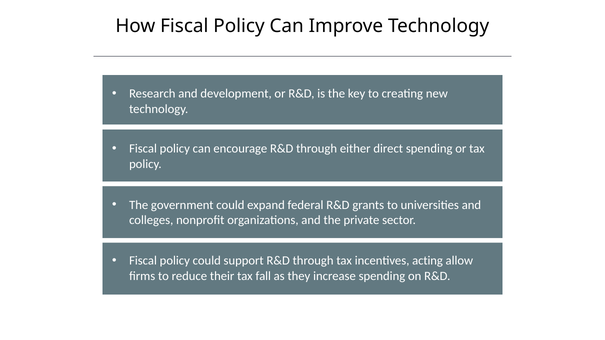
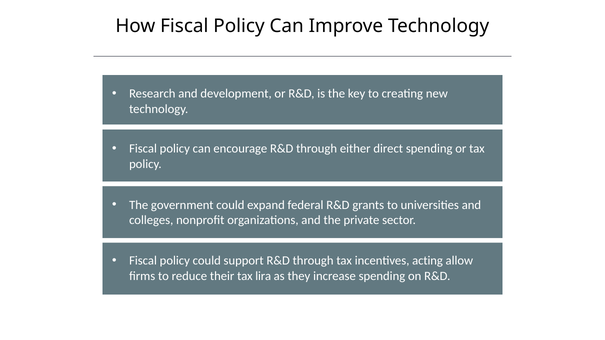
fall: fall -> lira
